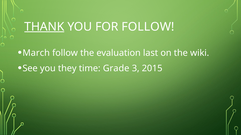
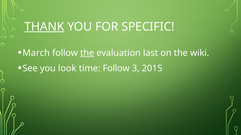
FOR FOLLOW: FOLLOW -> SPECIFIC
the at (87, 53) underline: none -> present
they: they -> look
time Grade: Grade -> Follow
